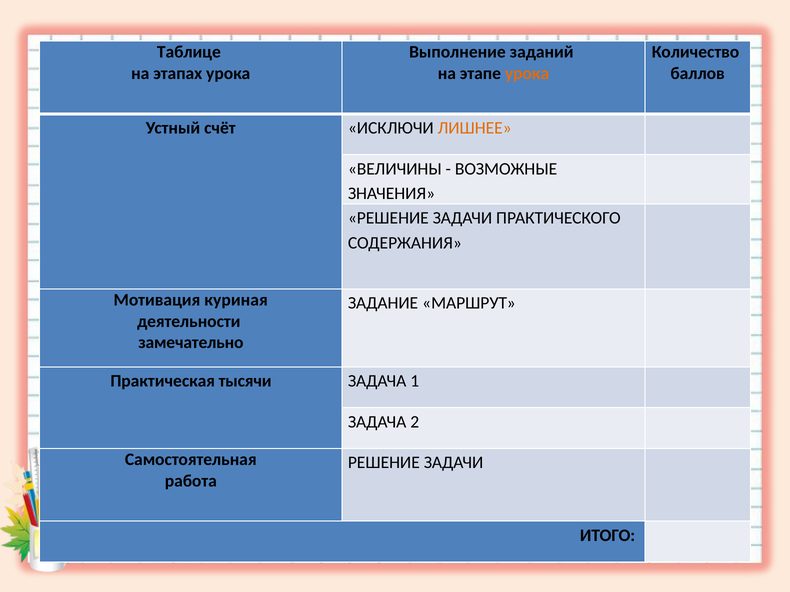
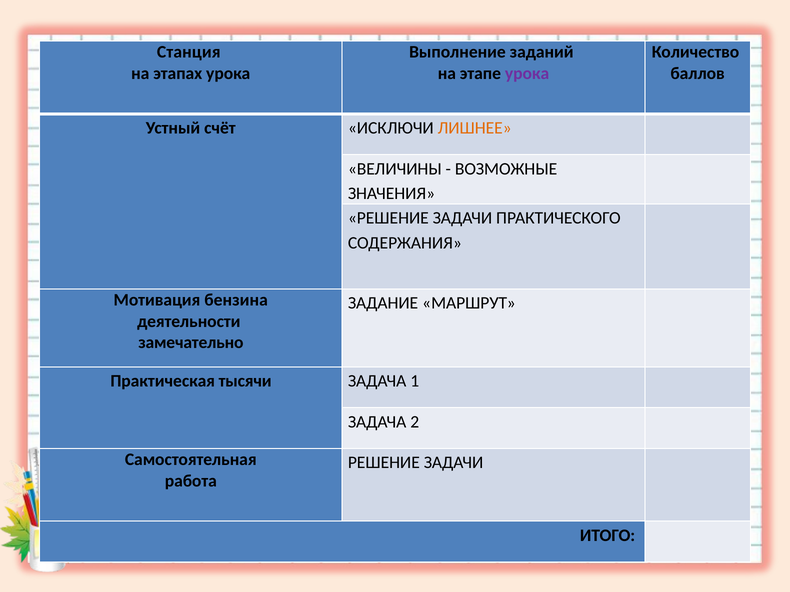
Таблице: Таблице -> Станция
урока at (527, 74) colour: orange -> purple
куриная: куриная -> бензина
